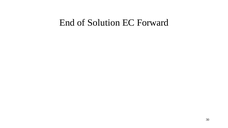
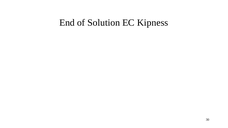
Forward: Forward -> Kipness
